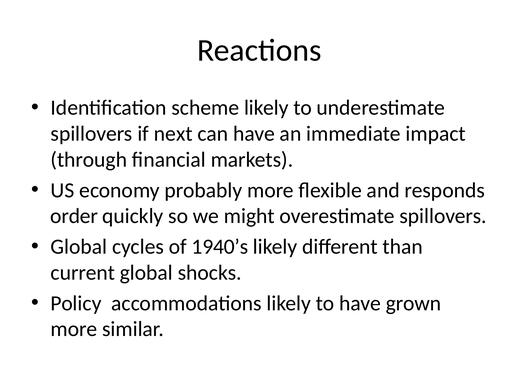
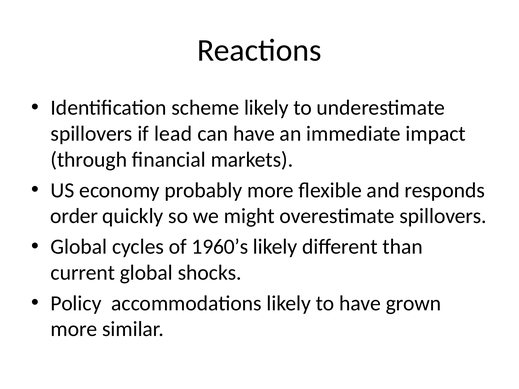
next: next -> lead
1940’s: 1940’s -> 1960’s
